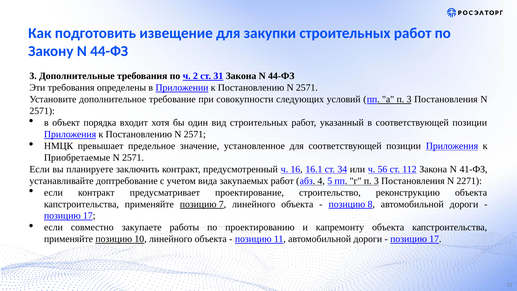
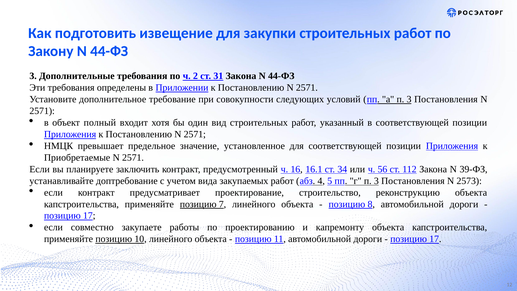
порядка: порядка -> полный
41-ФЗ: 41-ФЗ -> 39-ФЗ
2271: 2271 -> 2573
